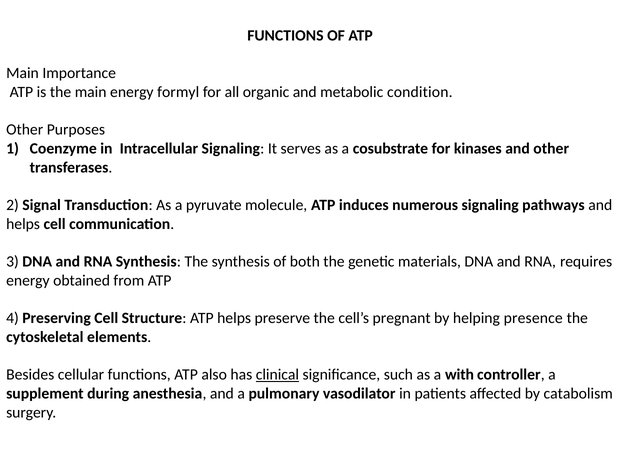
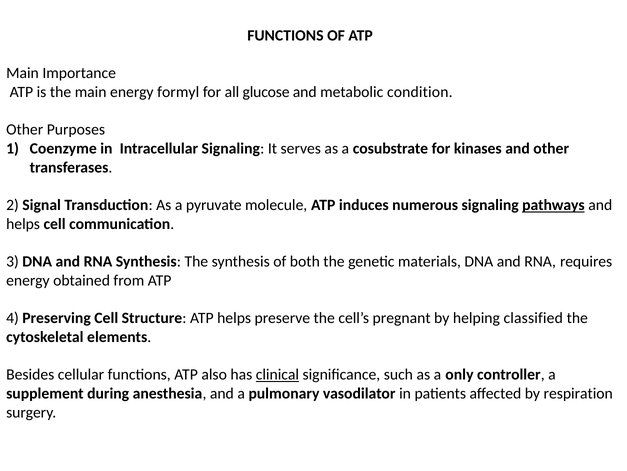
organic: organic -> glucose
pathways underline: none -> present
presence: presence -> classified
with: with -> only
catabolism: catabolism -> respiration
